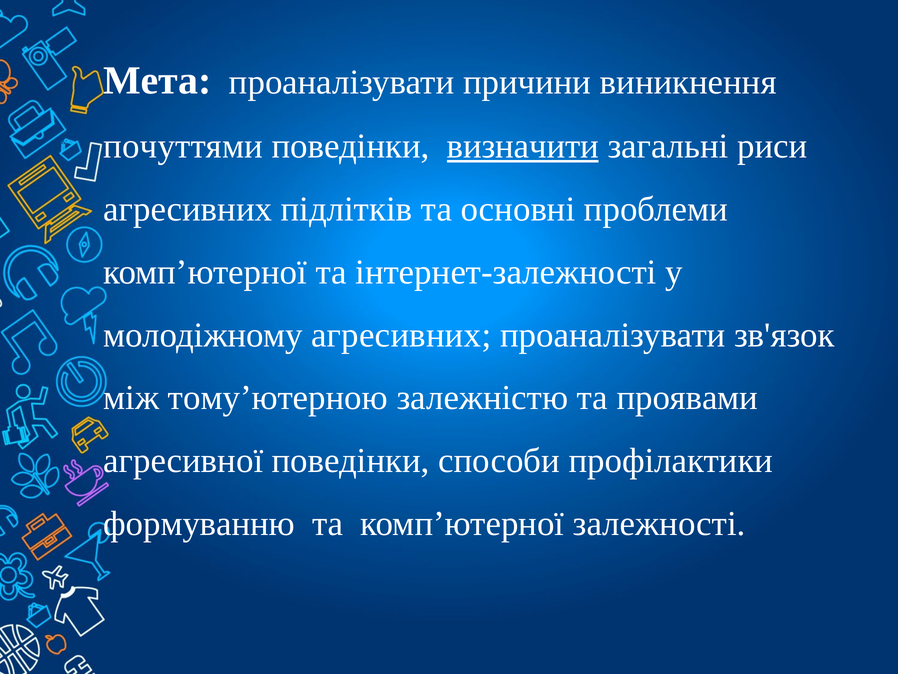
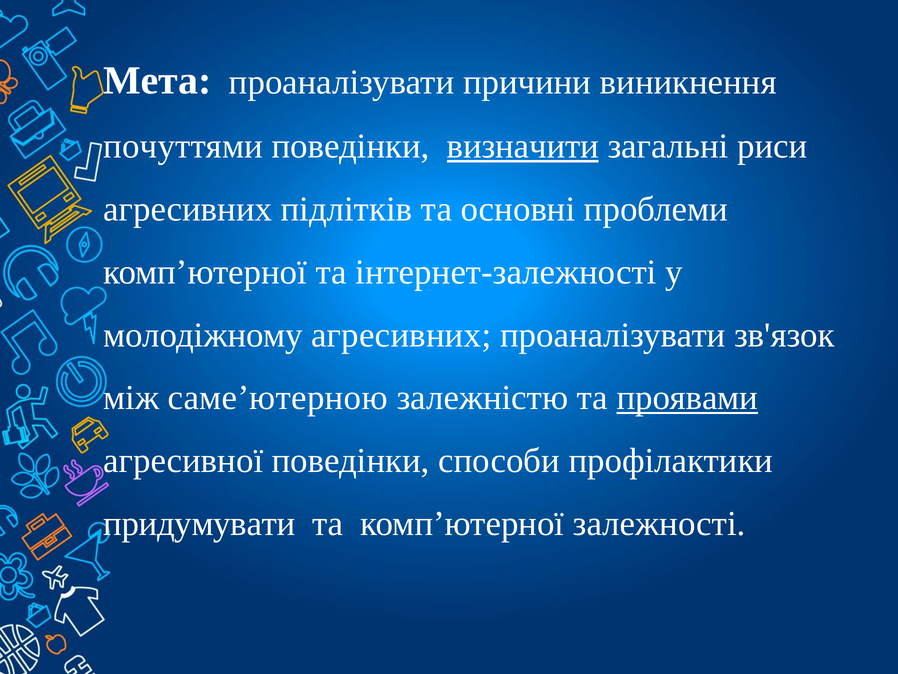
тому’ютерною: тому’ютерною -> саме’ютерною
проявами underline: none -> present
формуванню: формуванню -> придумувати
